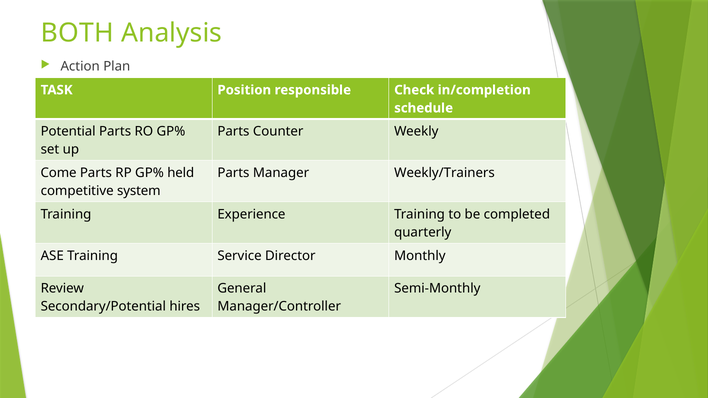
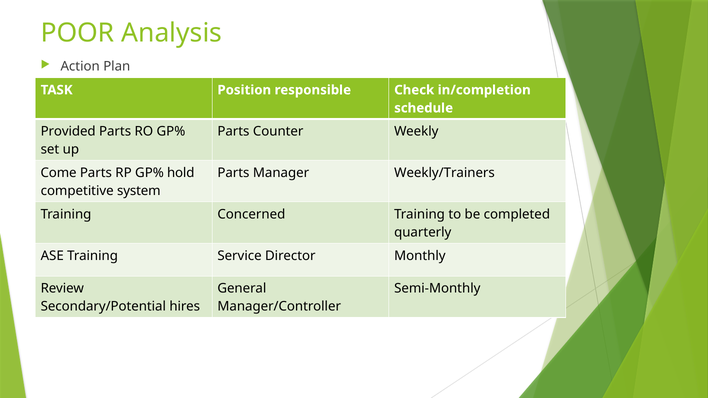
BOTH: BOTH -> POOR
Potential: Potential -> Provided
held: held -> hold
Experience: Experience -> Concerned
